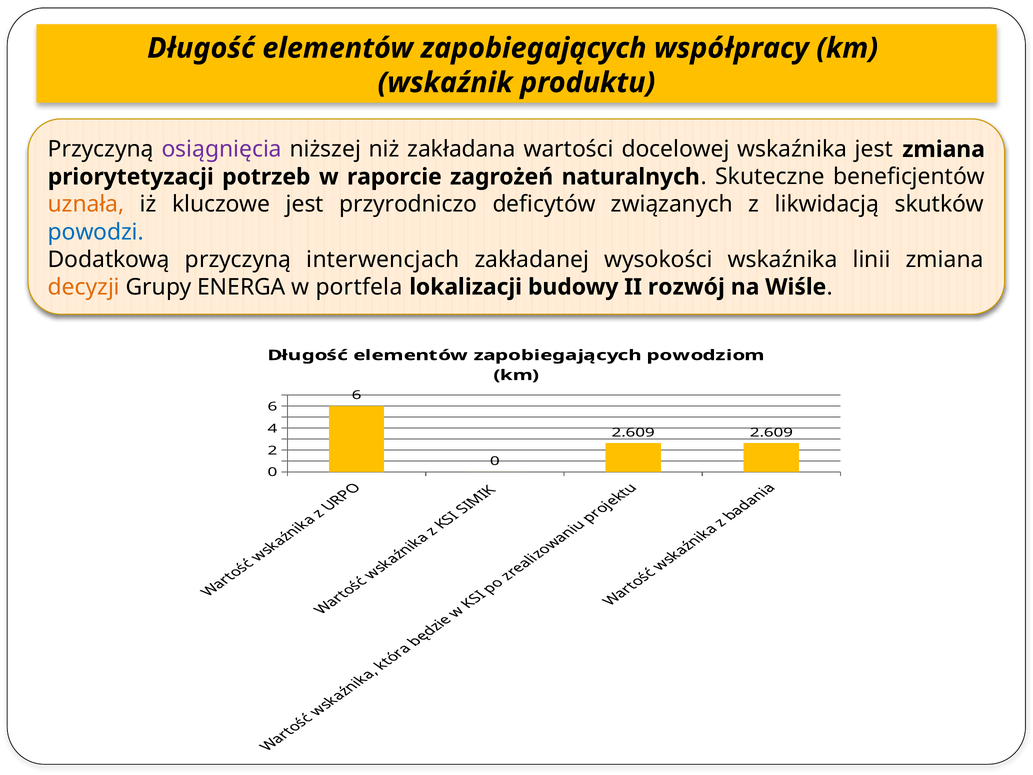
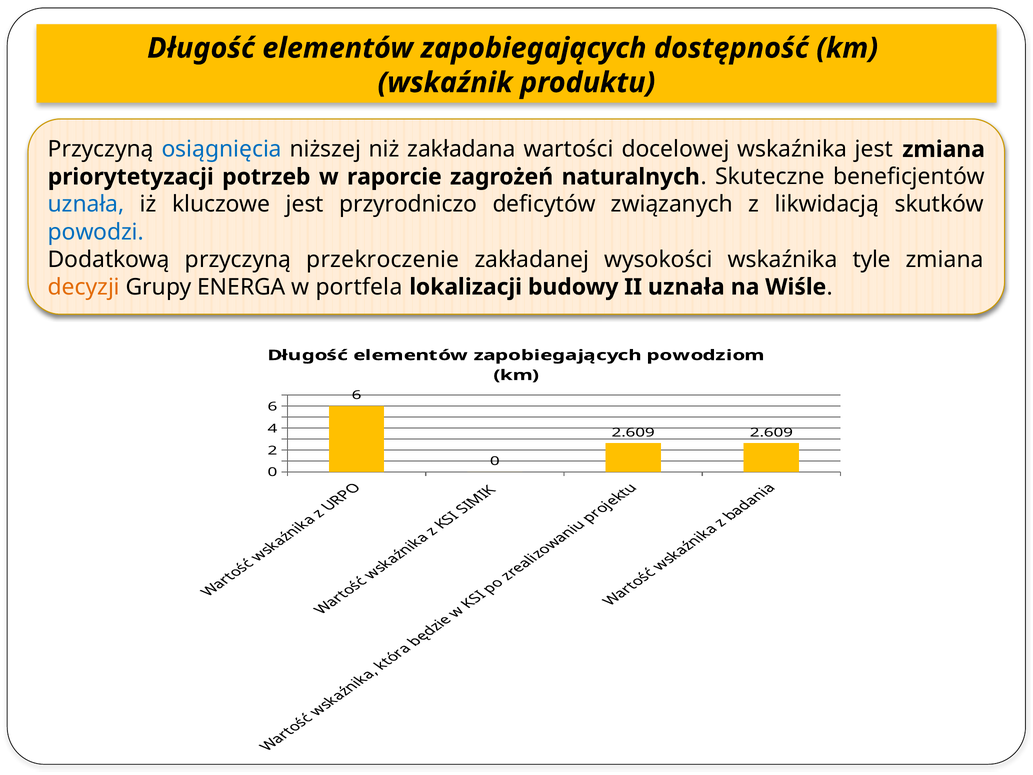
współpracy: współpracy -> dostępność
osiągnięcia colour: purple -> blue
uznała at (86, 204) colour: orange -> blue
interwencjach: interwencjach -> przekroczenie
linii: linii -> tyle
II rozwój: rozwój -> uznała
